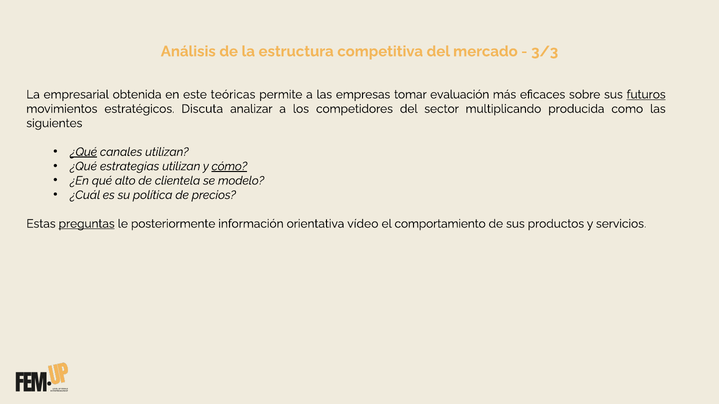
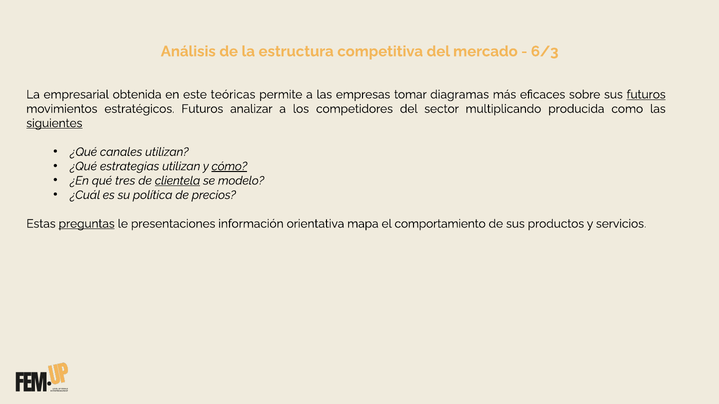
3/3: 3/3 -> 6/3
evaluación: evaluación -> diagramas
estratégicos Discuta: Discuta -> Futuros
siguientes underline: none -> present
¿Qué at (84, 152) underline: present -> none
alto: alto -> tres
clientela underline: none -> present
posteriormente: posteriormente -> presentaciones
vídeo: vídeo -> mapa
